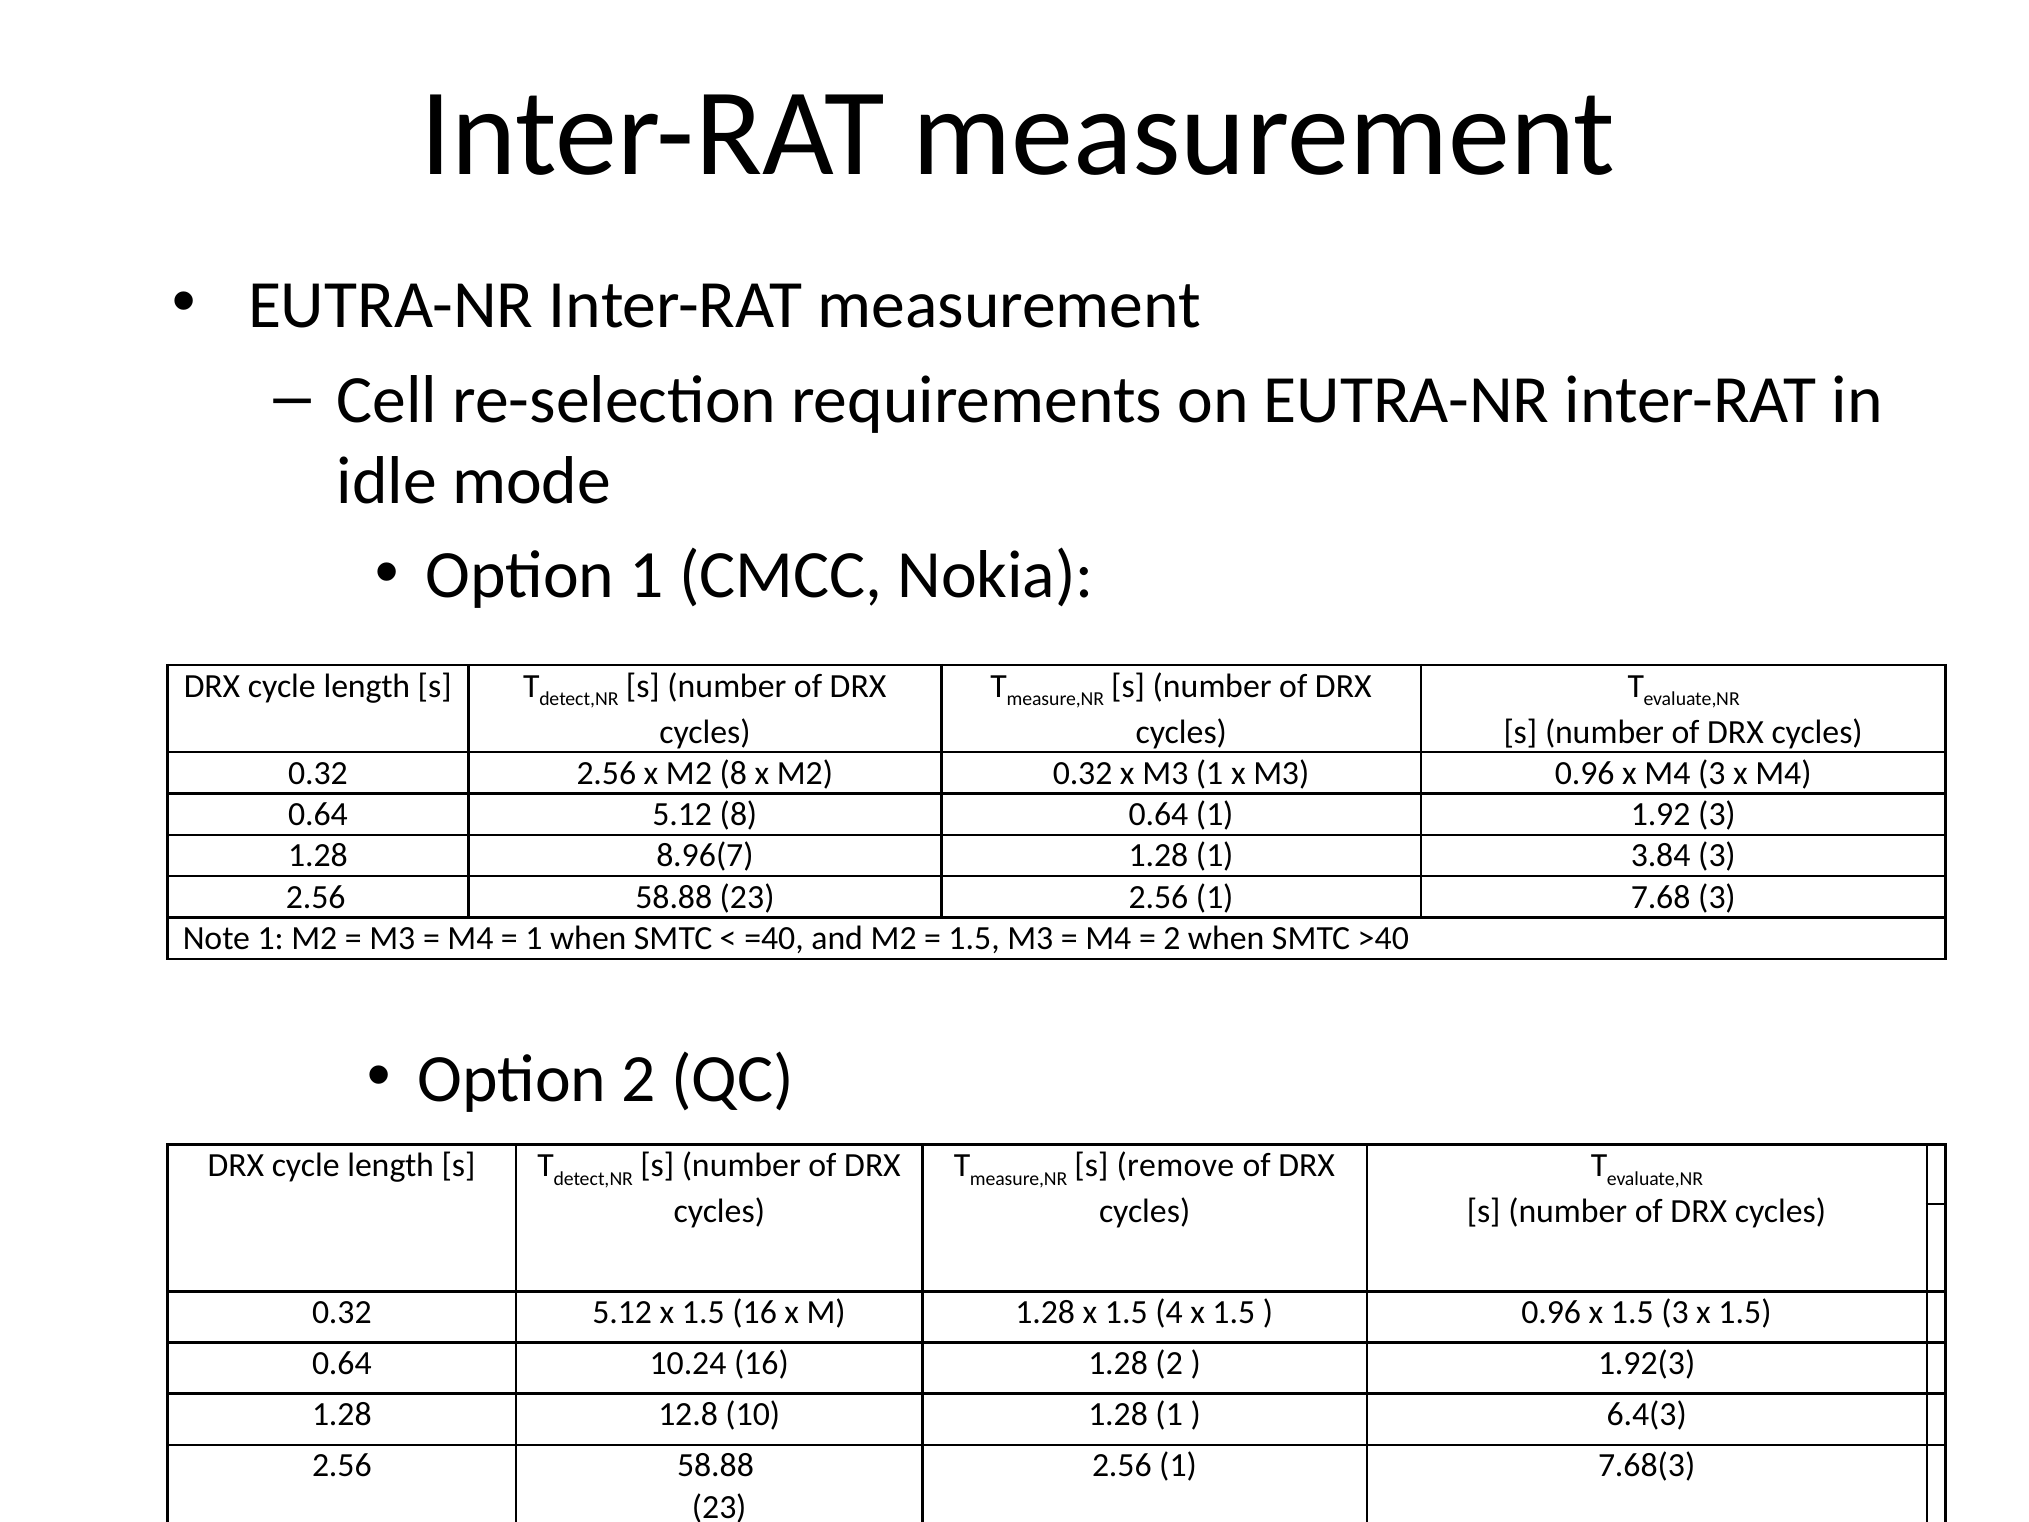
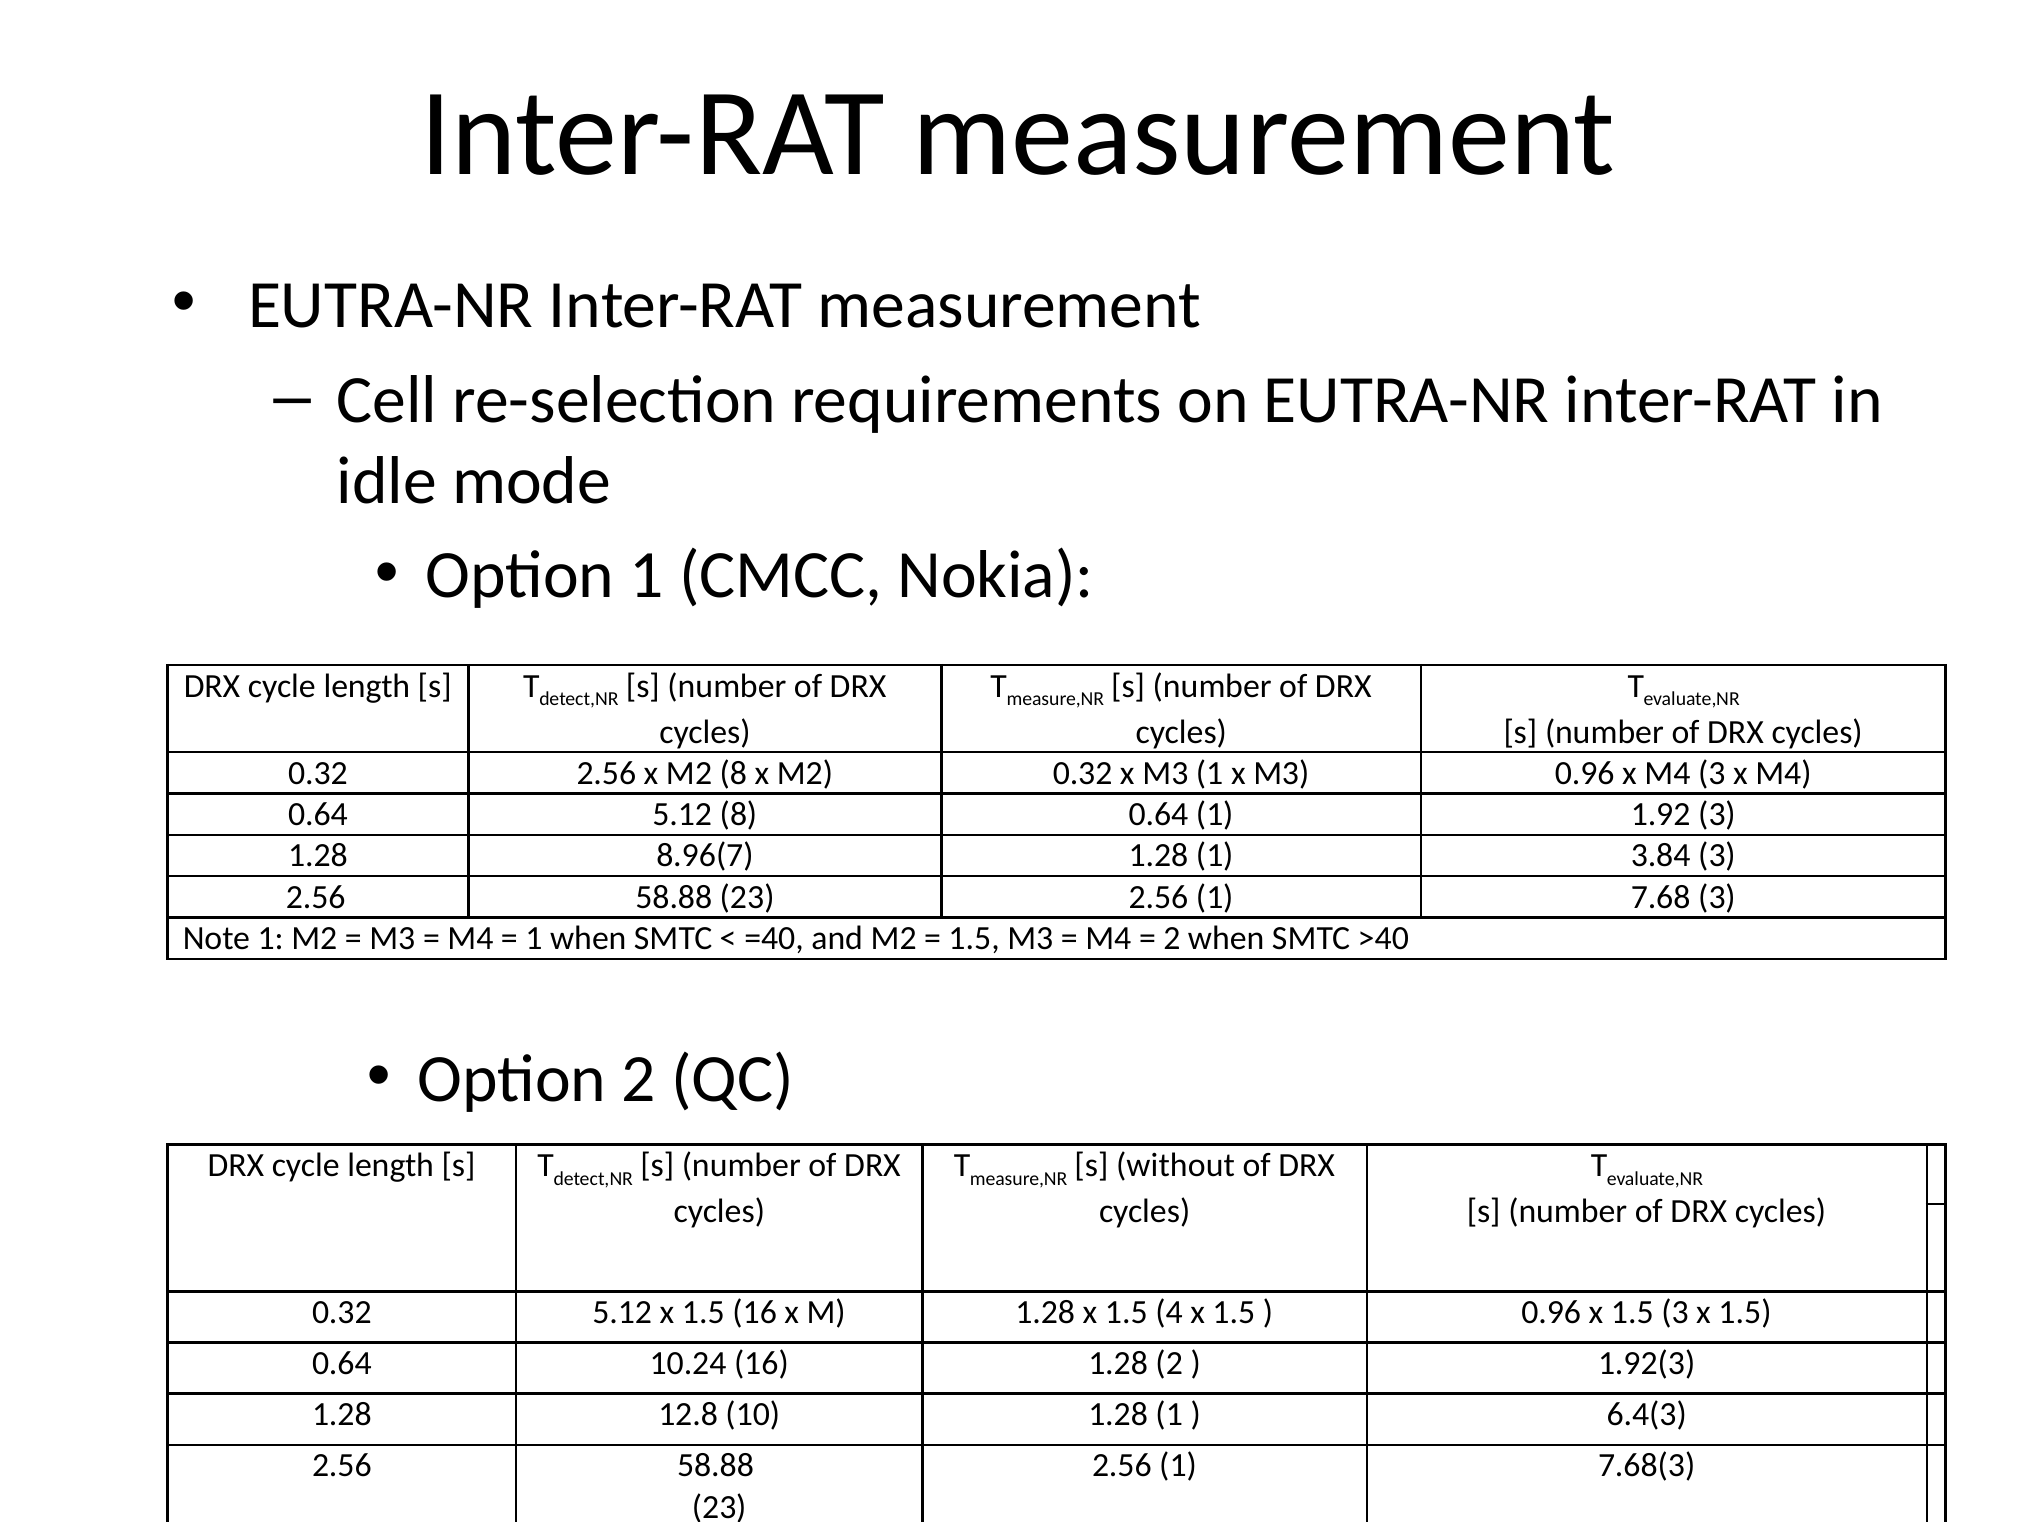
remove: remove -> without
